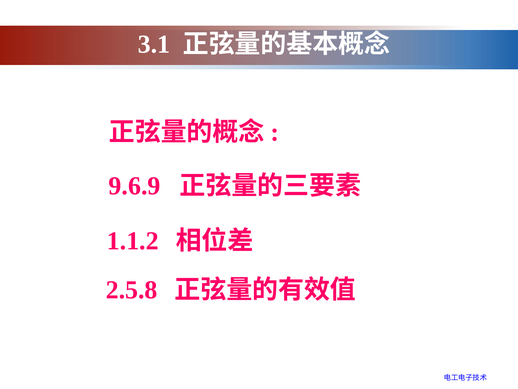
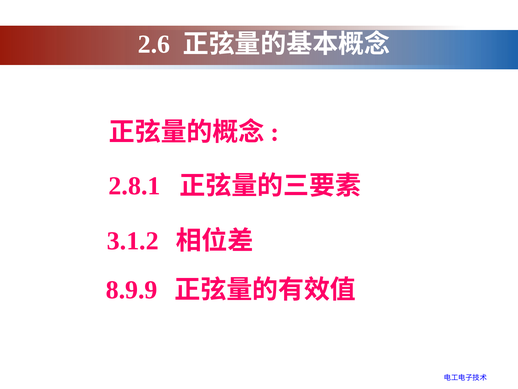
3.1: 3.1 -> 2.6
9.6.9: 9.6.9 -> 2.8.1
1.1.2: 1.1.2 -> 3.1.2
2.5.8: 2.5.8 -> 8.9.9
